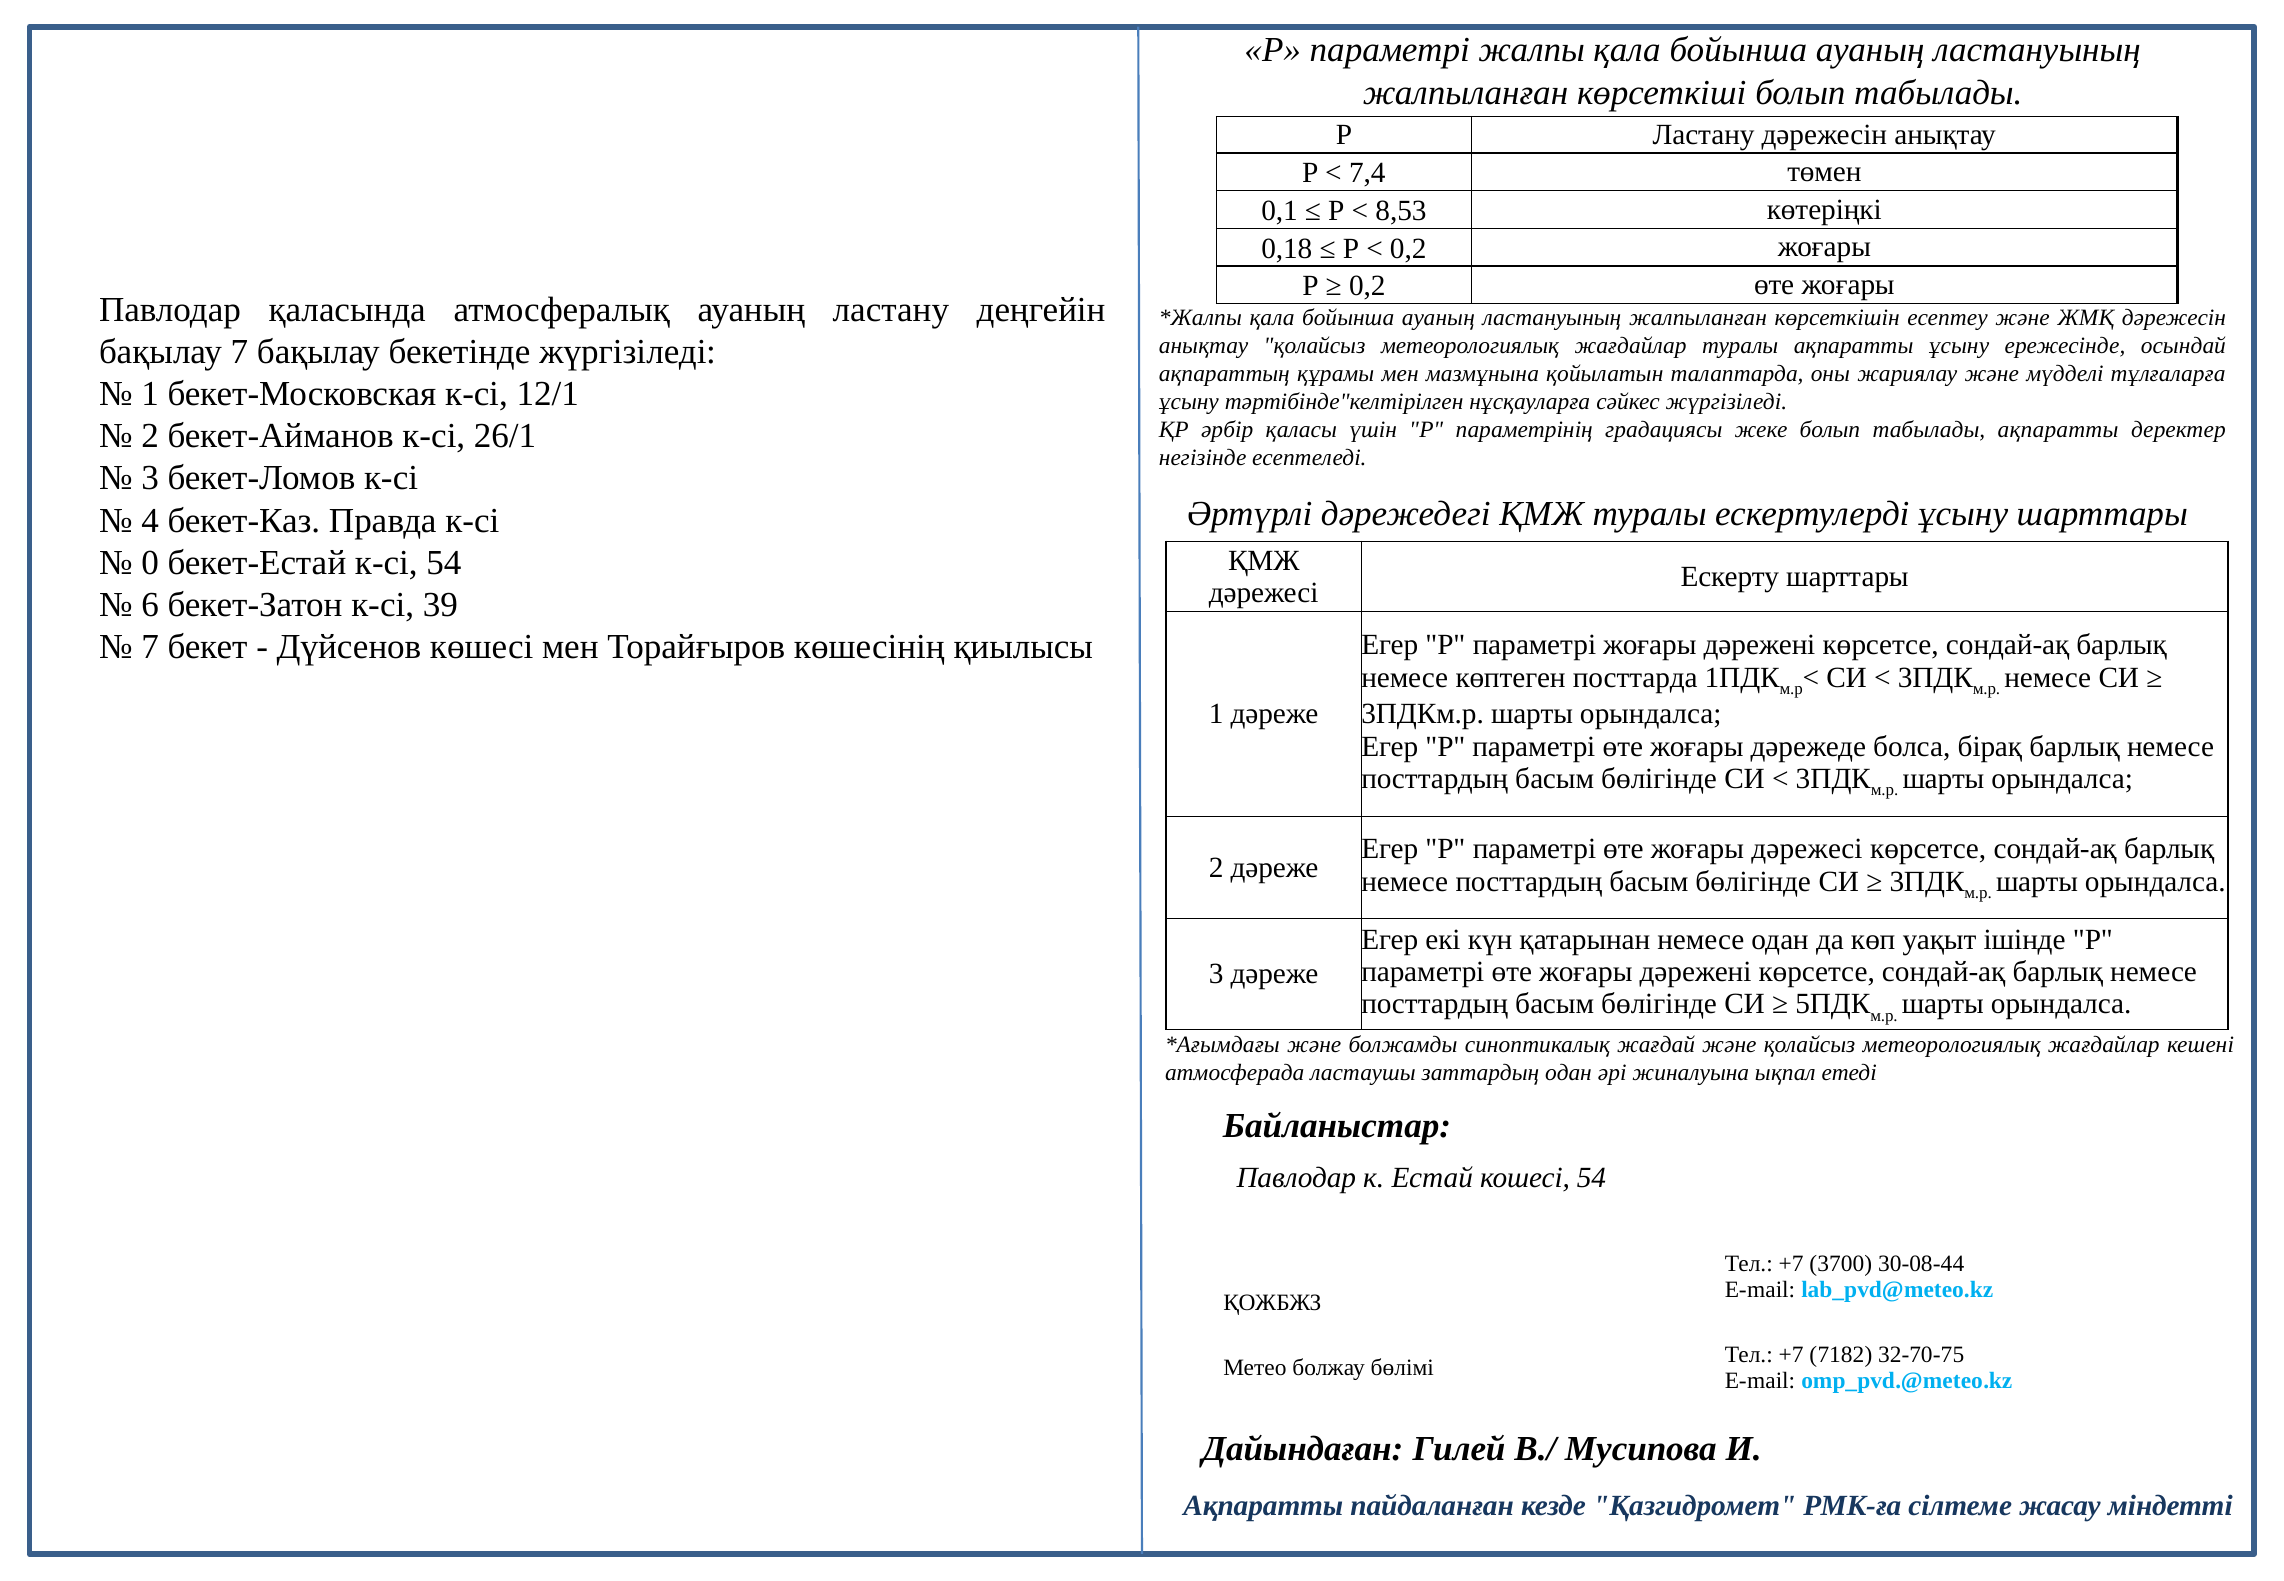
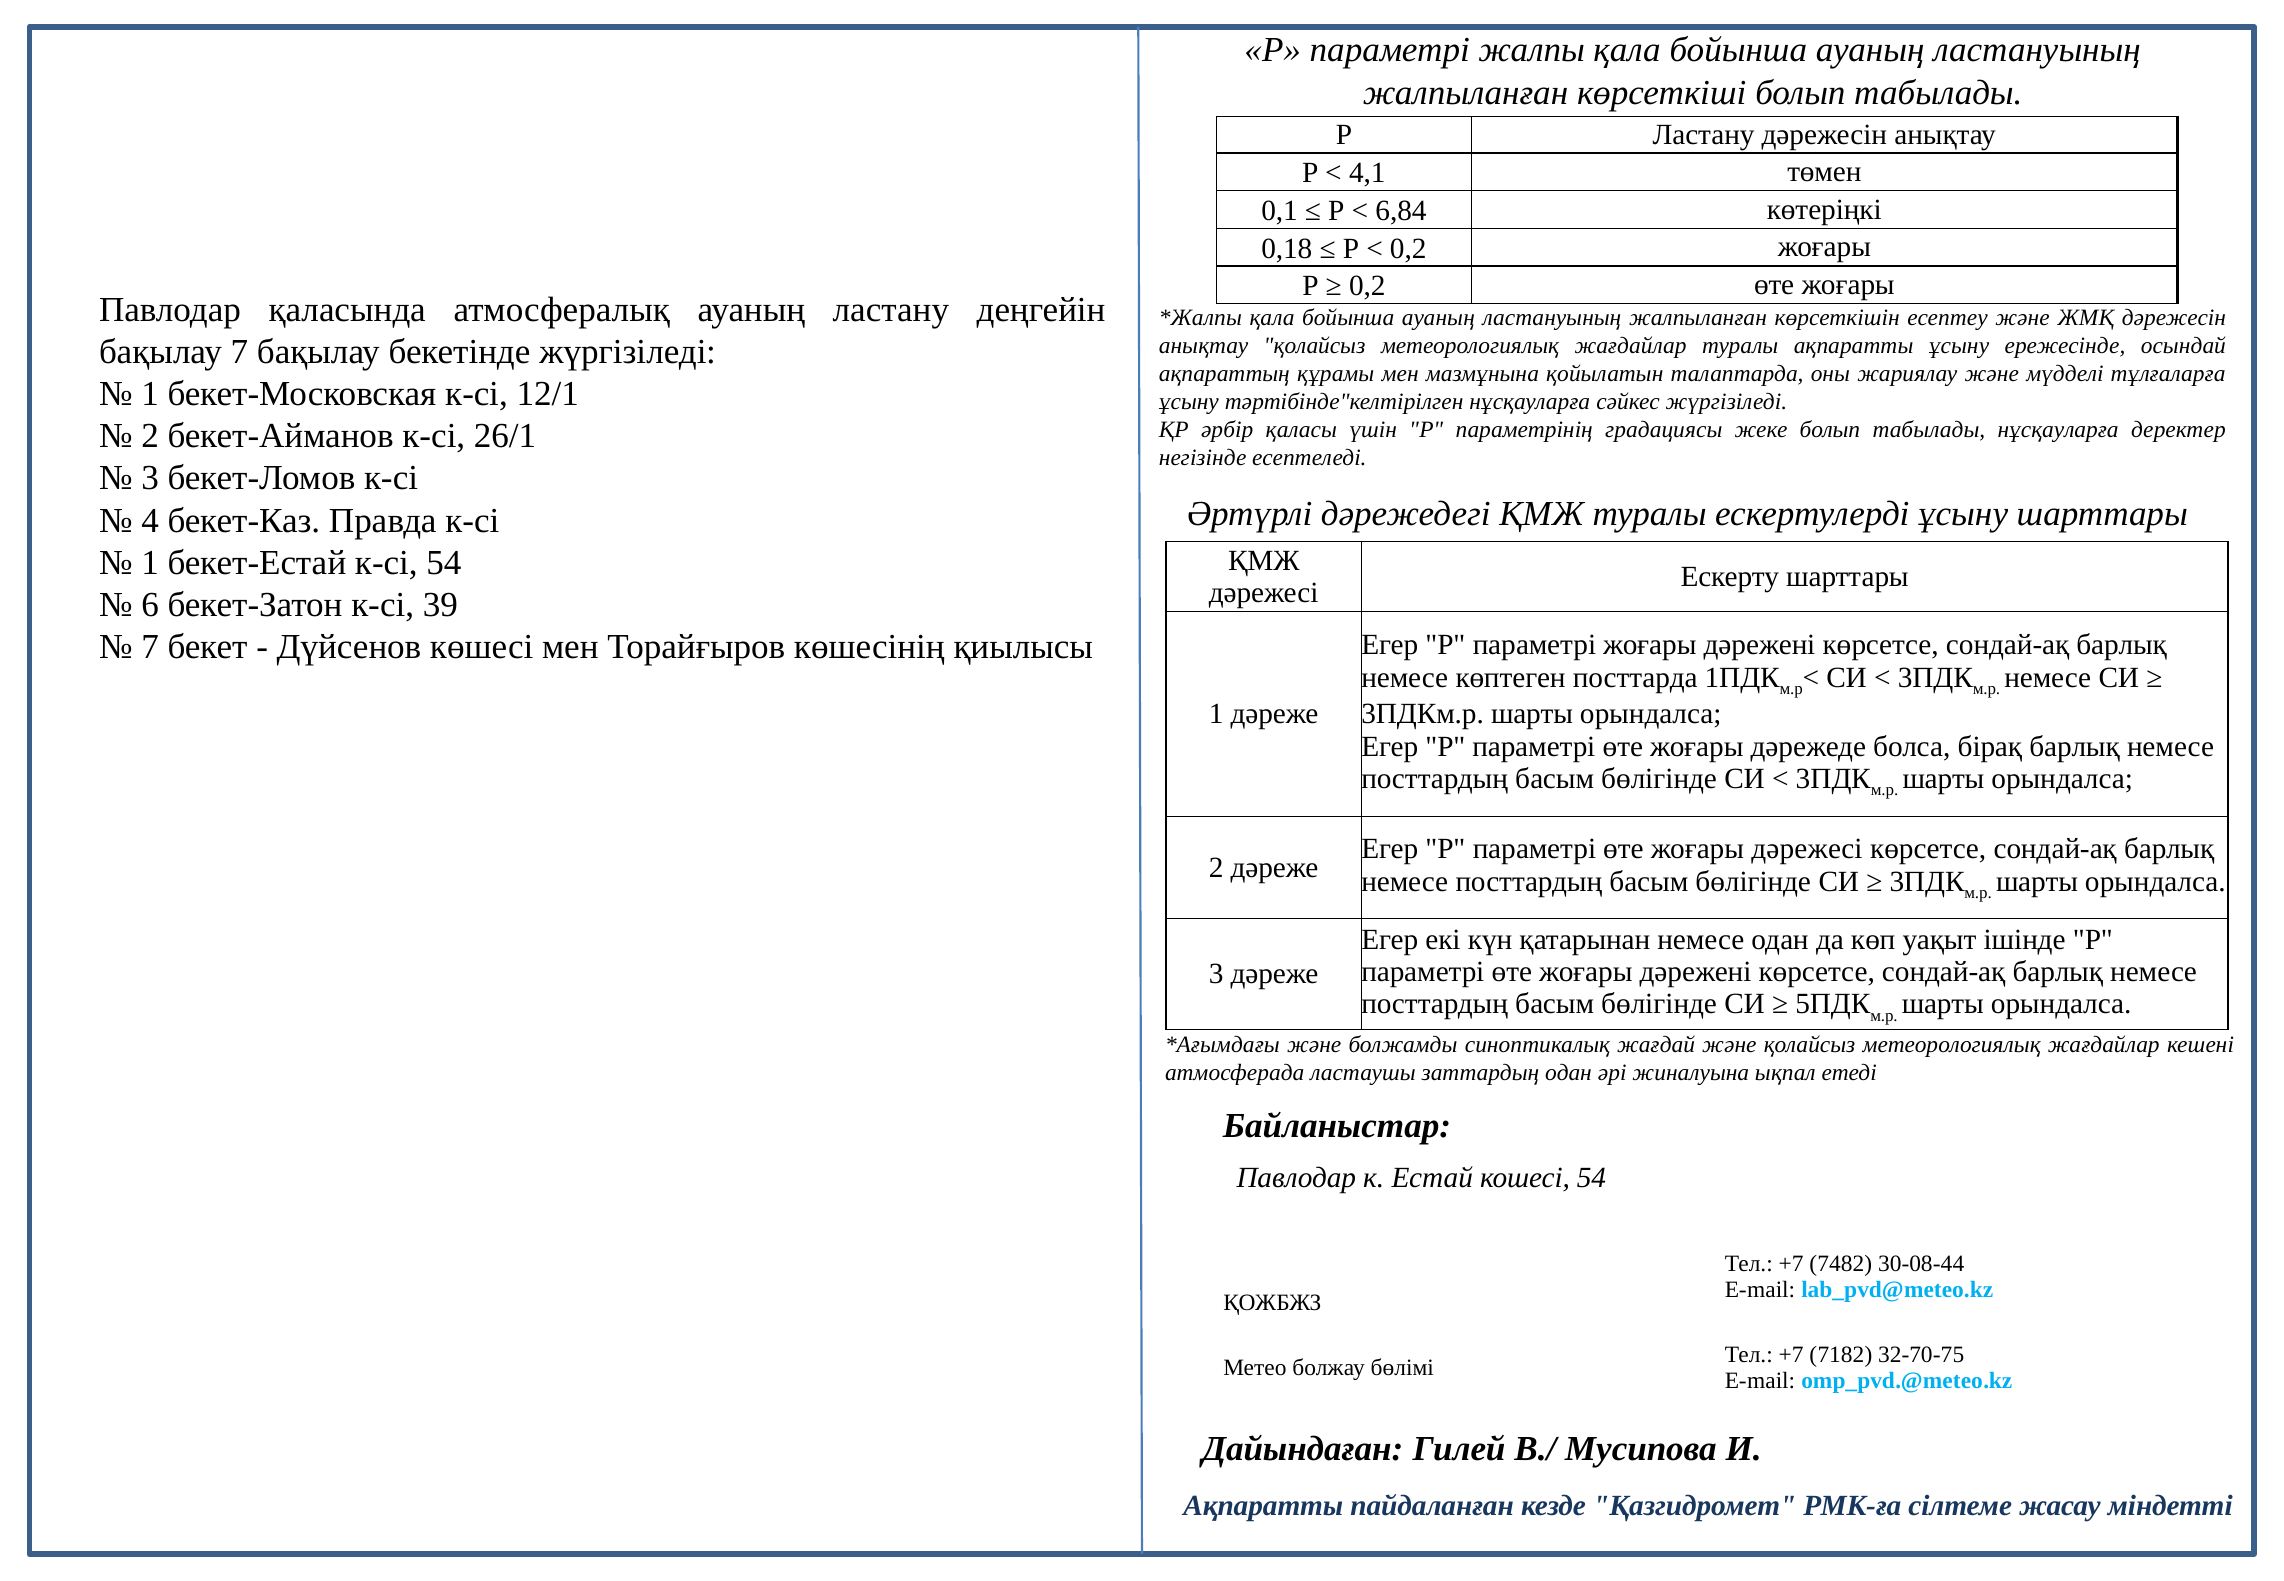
7,4: 7,4 -> 4,1
8,53: 8,53 -> 6,84
табылады ақпаратты: ақпаратты -> нұсқауларға
0 at (150, 563): 0 -> 1
3700: 3700 -> 7482
